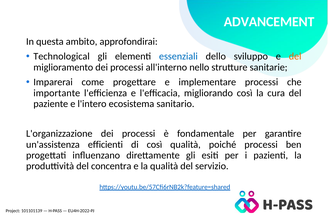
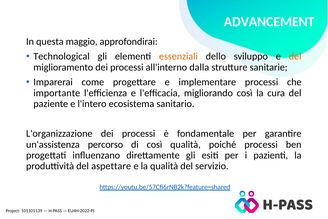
ambito: ambito -> maggio
essenziali colour: blue -> orange
nello: nello -> dalla
efficienti: efficienti -> percorso
concentra: concentra -> aspettare
